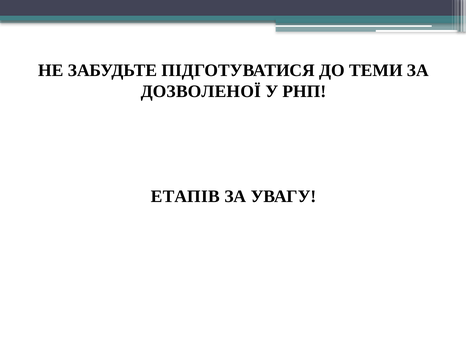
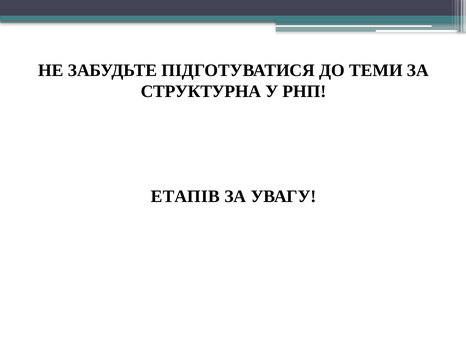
ДОЗВОЛЕНОЇ: ДОЗВОЛЕНОЇ -> СТРУКТУРНА
